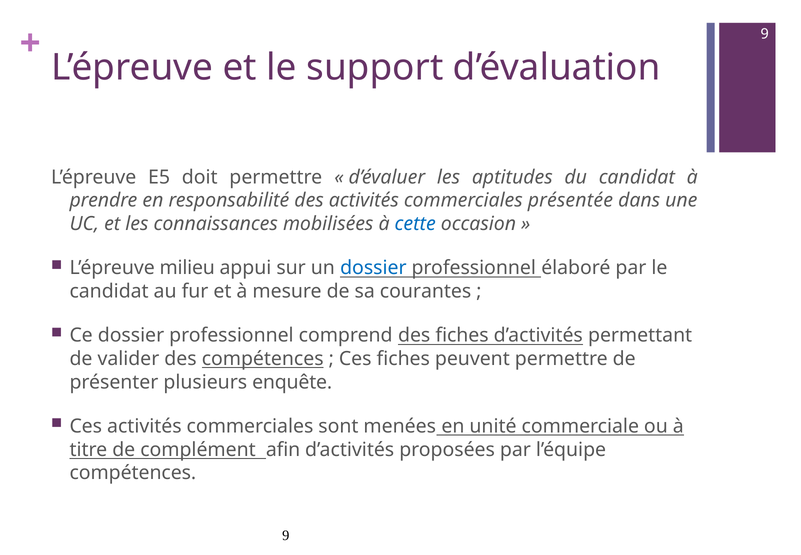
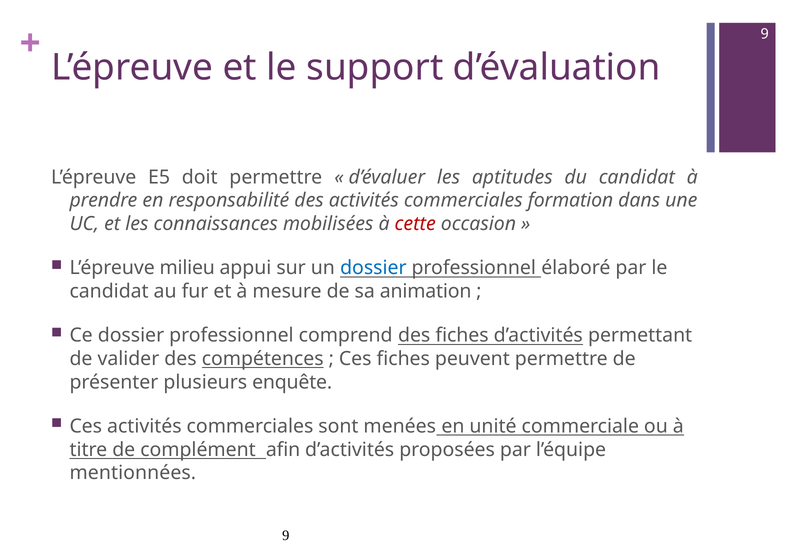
présentée: présentée -> formation
cette colour: blue -> red
courantes: courantes -> animation
compétences at (133, 473): compétences -> mentionnées
